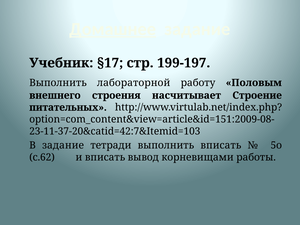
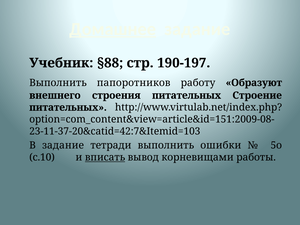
§17: §17 -> §88
199-197: 199-197 -> 190-197
лабораторной: лабораторной -> папоротников
Половым: Половым -> Образуют
строения насчитывает: насчитывает -> питательных
выполнить вписать: вписать -> ошибки
с.62: с.62 -> с.10
вписать at (105, 157) underline: none -> present
